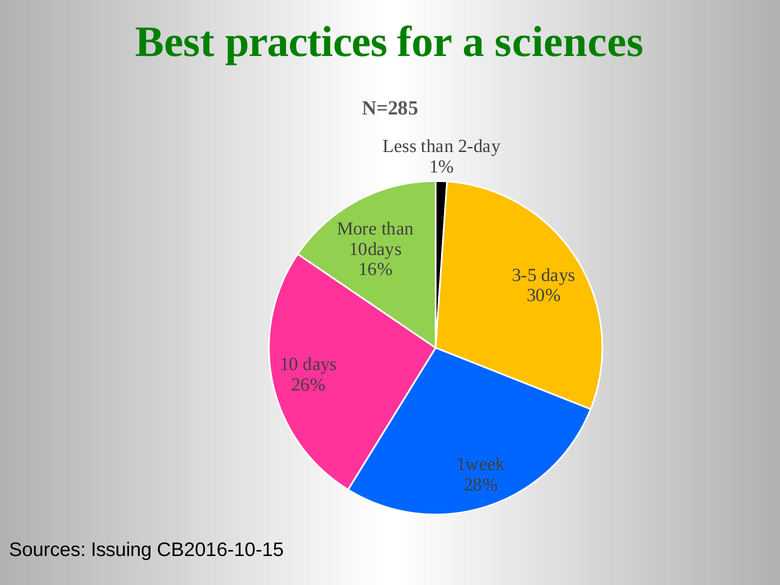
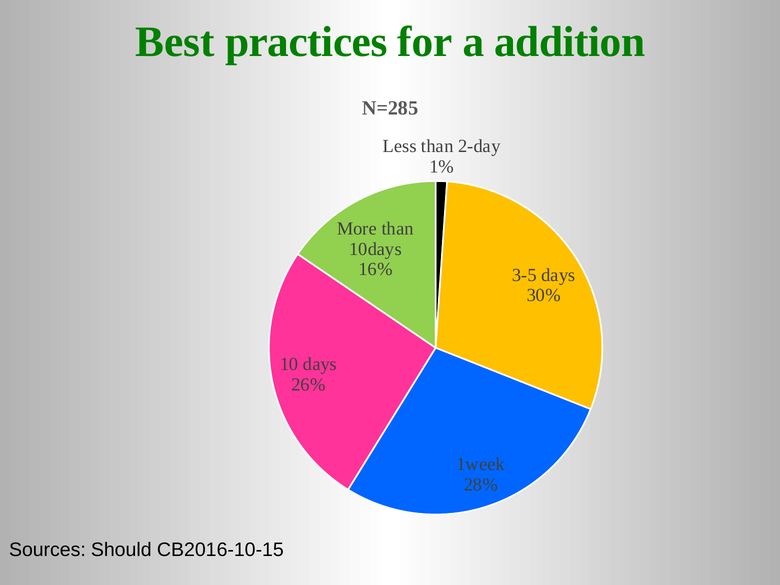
sciences: sciences -> addition
Issuing: Issuing -> Should
